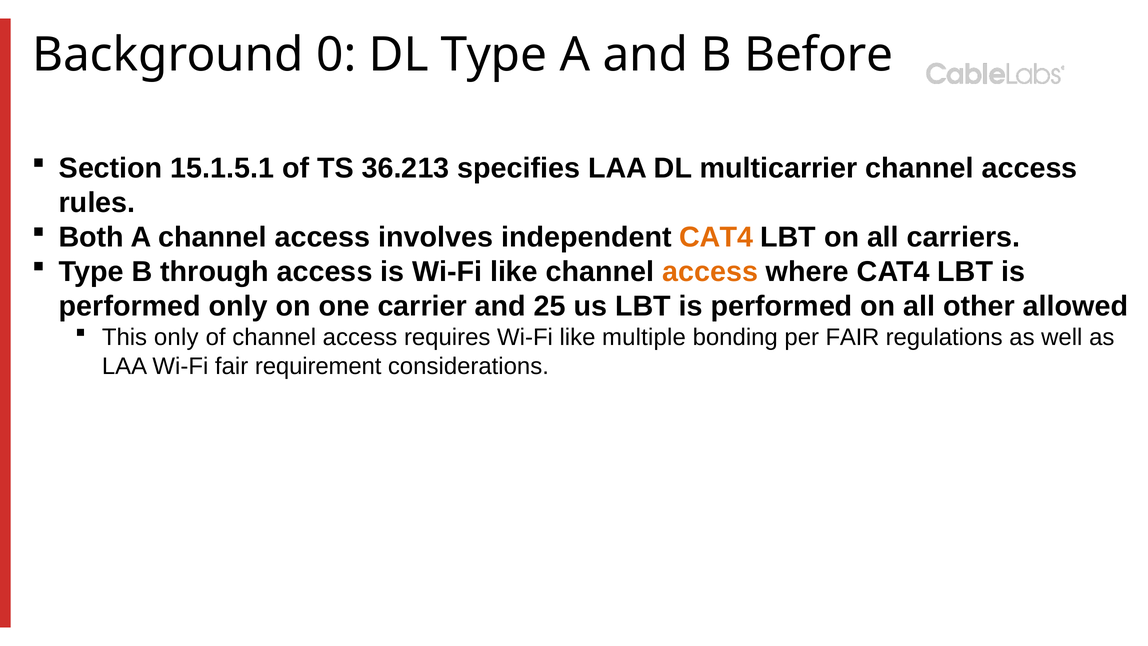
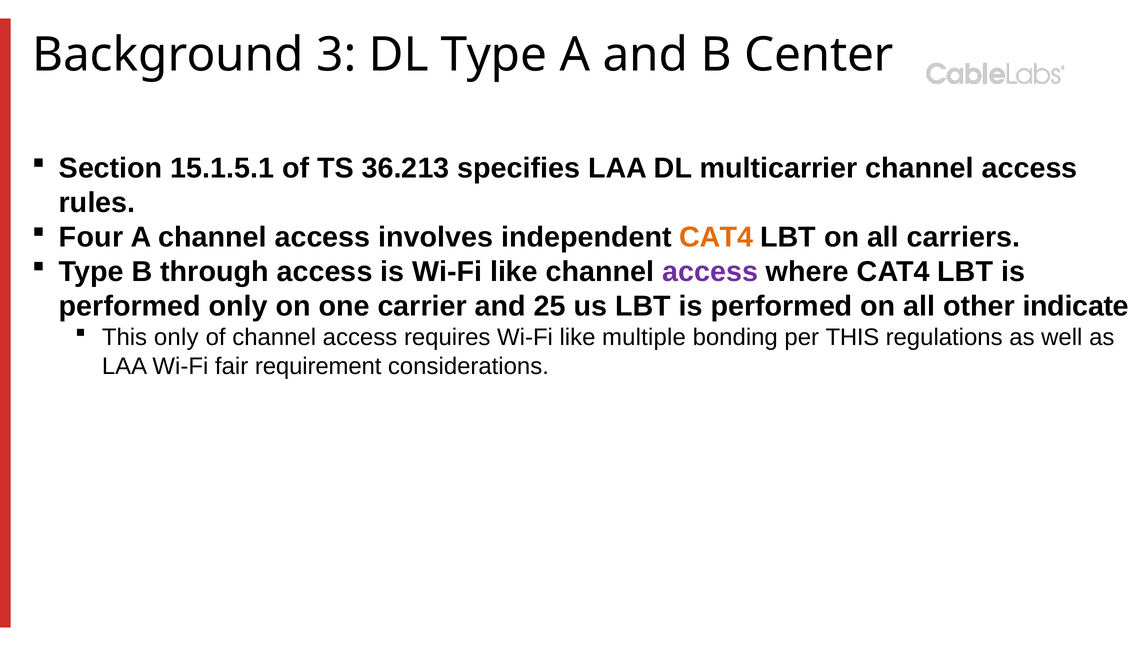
0: 0 -> 3
Before: Before -> Center
Both: Both -> Four
access at (710, 272) colour: orange -> purple
allowed: allowed -> indicate
per FAIR: FAIR -> THIS
